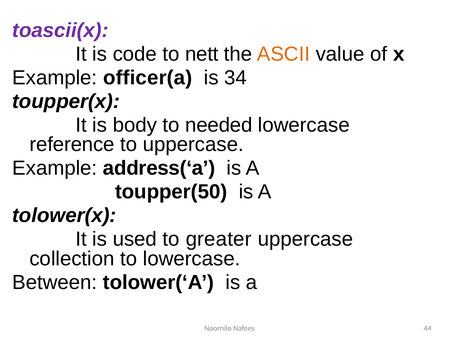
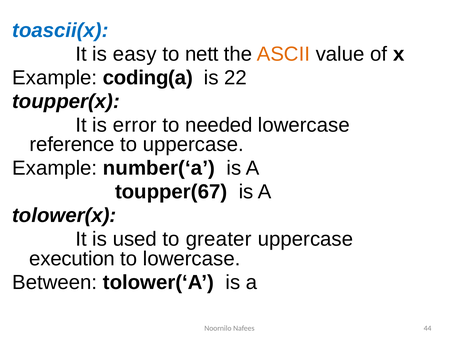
toascii(x colour: purple -> blue
code: code -> easy
officer(a: officer(a -> coding(a
34: 34 -> 22
body: body -> error
address(‘a: address(‘a -> number(‘a
toupper(50: toupper(50 -> toupper(67
collection: collection -> execution
